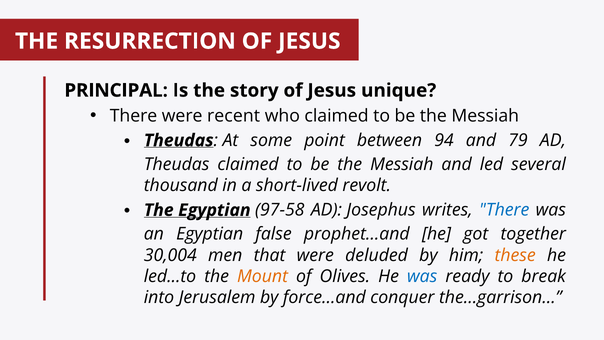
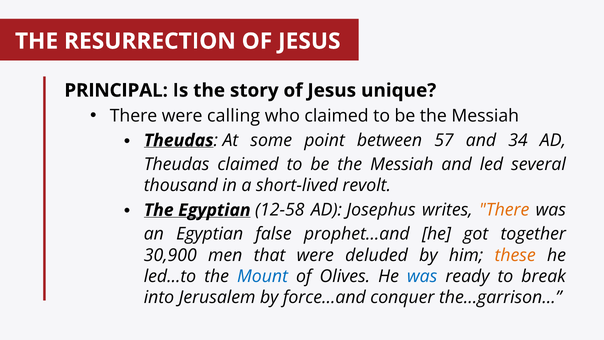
recent: recent -> calling
94: 94 -> 57
79: 79 -> 34
97-58: 97-58 -> 12-58
There at (504, 211) colour: blue -> orange
30,004: 30,004 -> 30,900
Mount colour: orange -> blue
